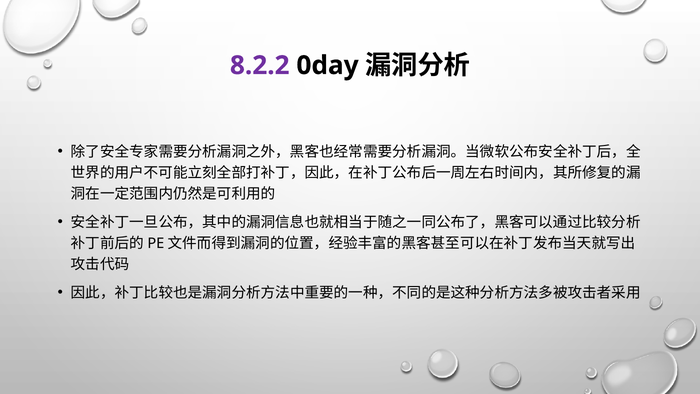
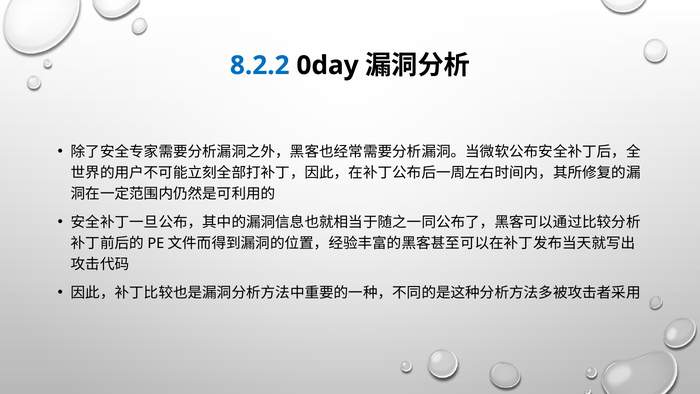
8.2.2 colour: purple -> blue
